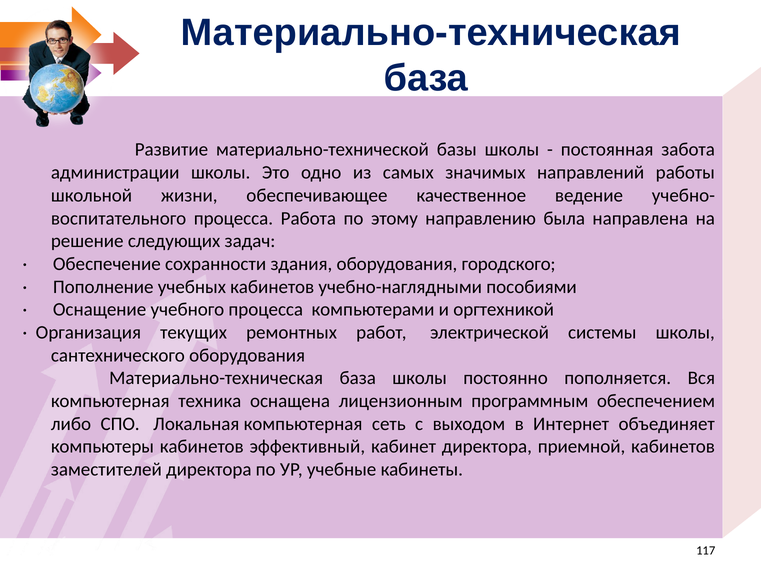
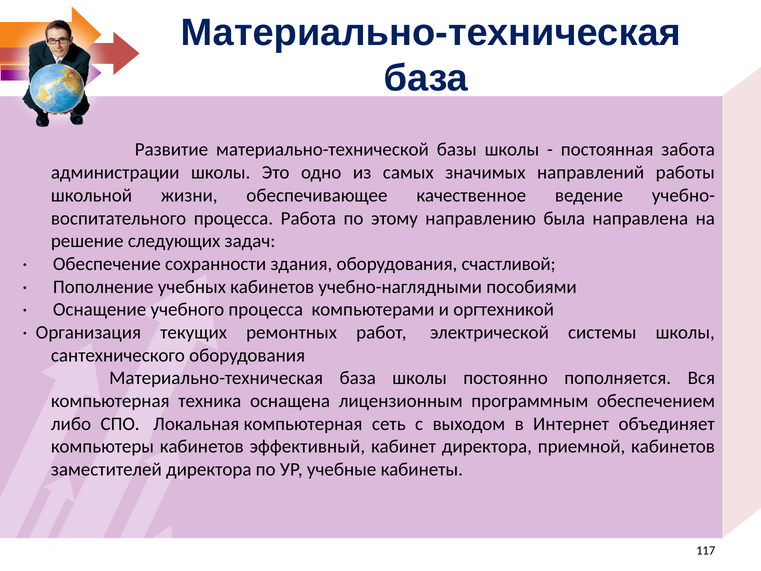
городского: городского -> счастливой
